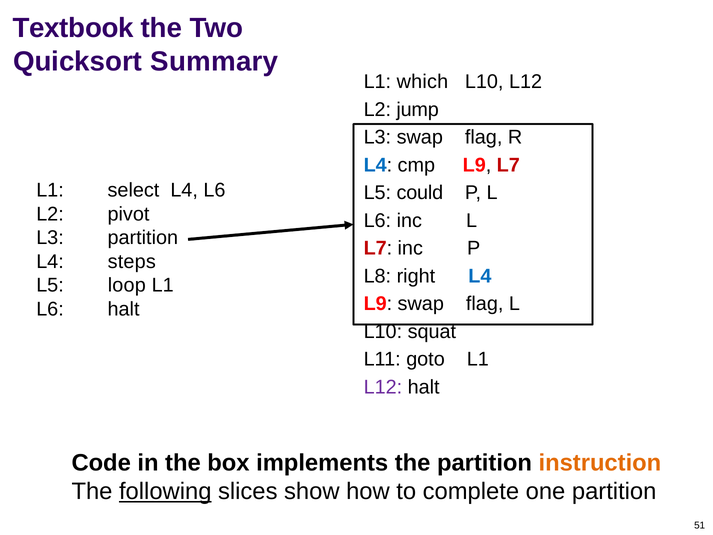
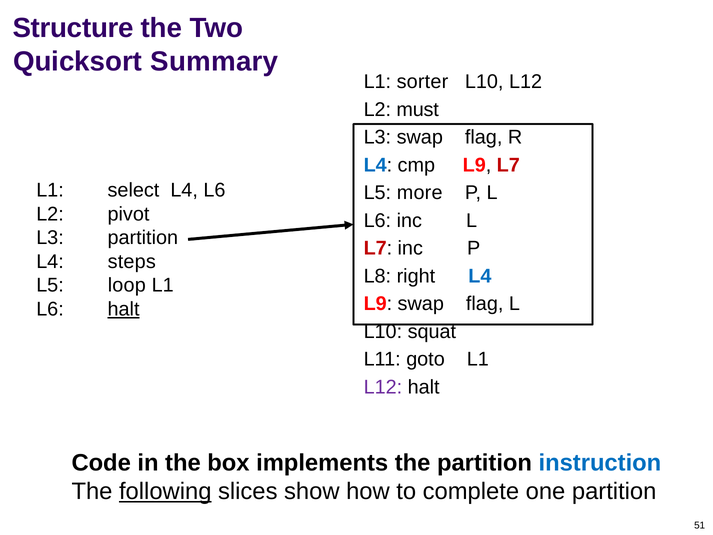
Textbook: Textbook -> Structure
which: which -> sorter
jump: jump -> must
could: could -> more
halt at (124, 309) underline: none -> present
instruction colour: orange -> blue
